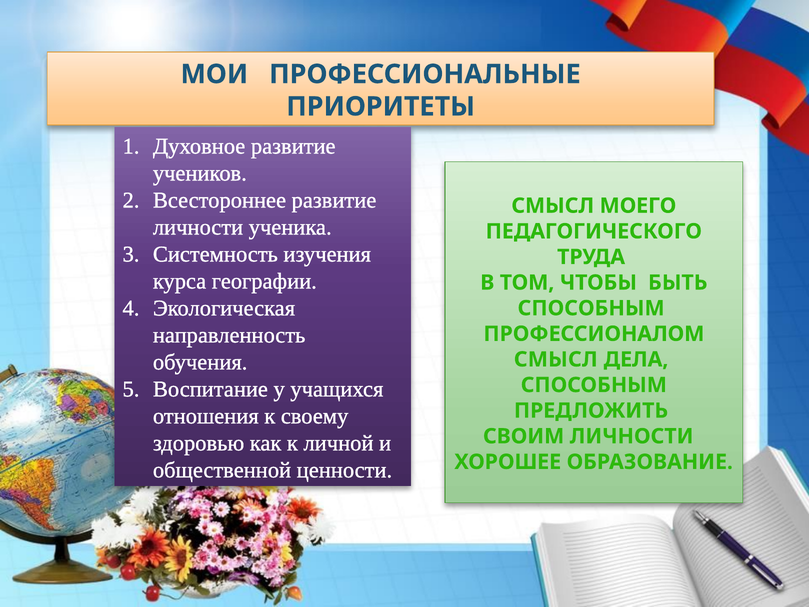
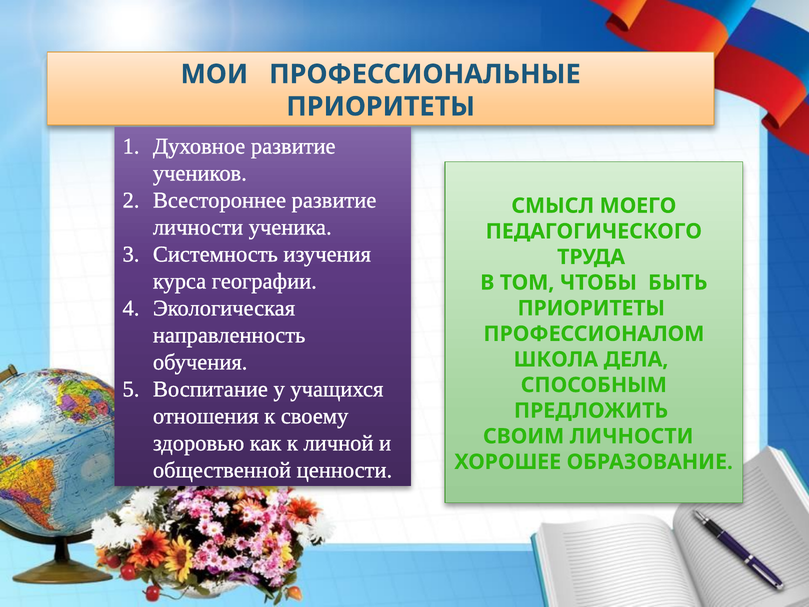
СПОСОБНЫМ at (591, 308): СПОСОБНЫМ -> ПРИОРИТЕТЫ
СМЫСЛ at (556, 359): СМЫСЛ -> ШКОЛА
